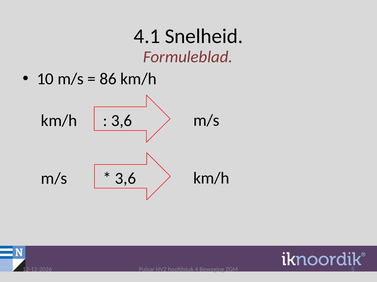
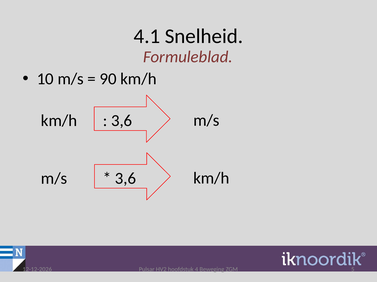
86: 86 -> 90
